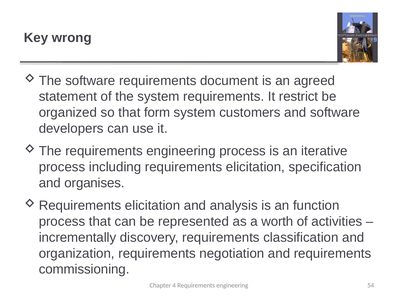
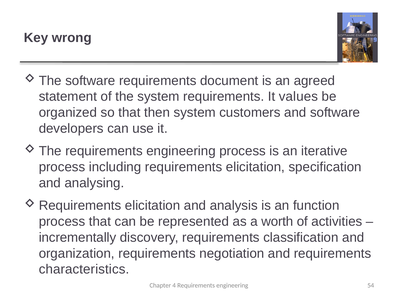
restrict: restrict -> values
form: form -> then
organises: organises -> analysing
commissioning: commissioning -> characteristics
